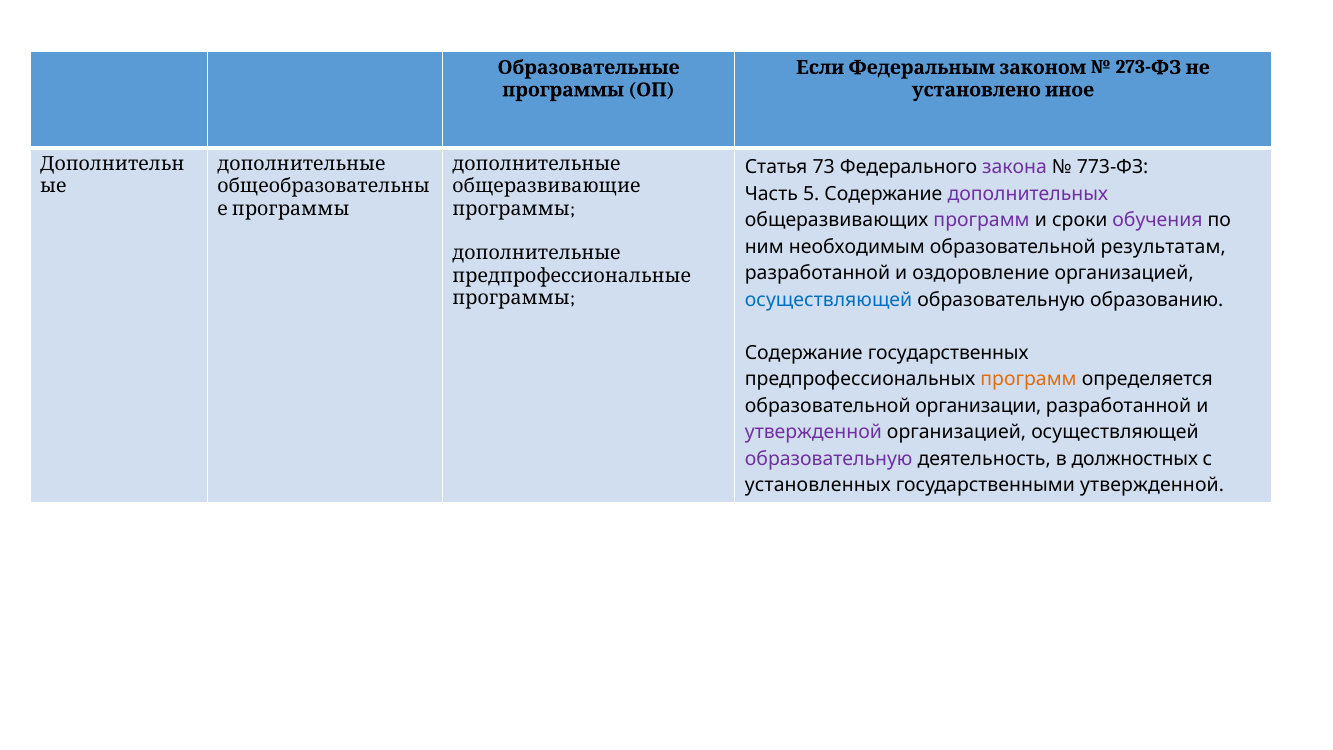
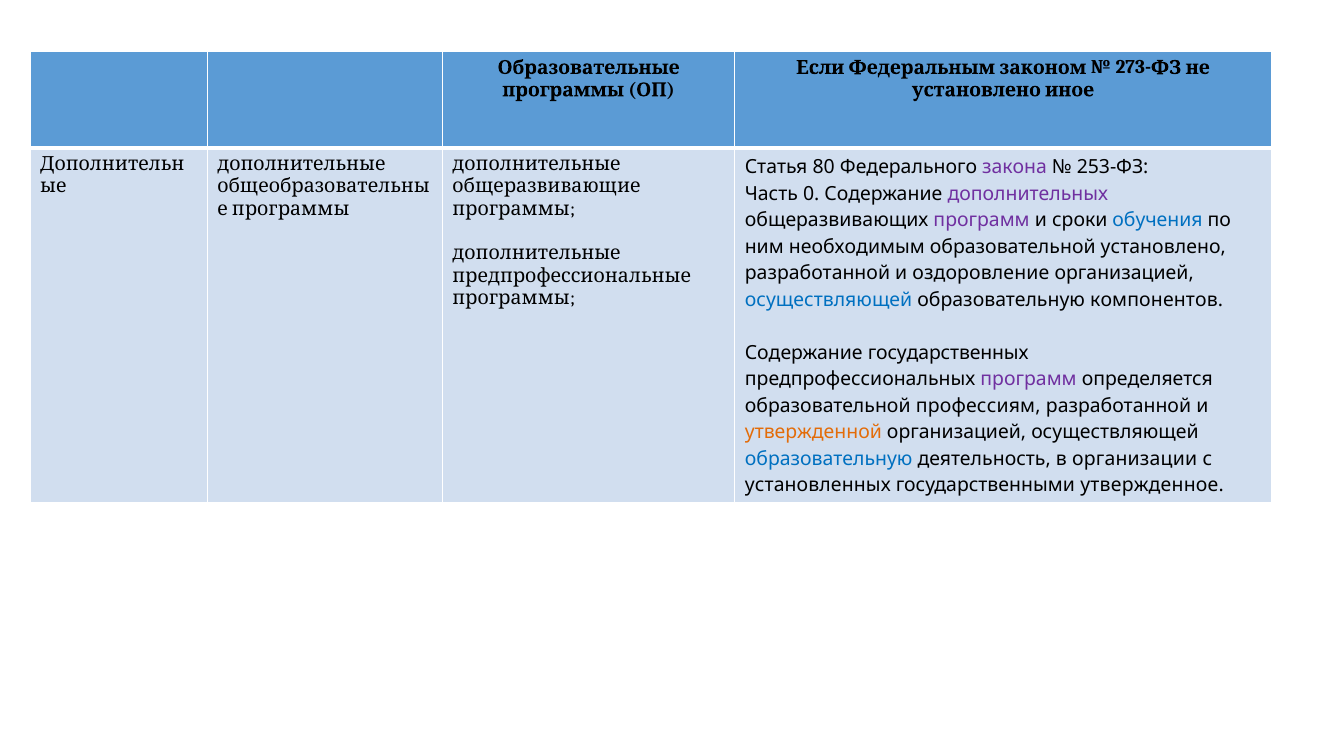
73: 73 -> 80
773-ФЗ: 773-ФЗ -> 253-ФЗ
5: 5 -> 0
обучения colour: purple -> blue
результатам: результатам -> установлено
образованию: образованию -> компонентов
программ at (1029, 379) colour: orange -> purple
организации: организации -> профессиям
утвержденной at (813, 432) colour: purple -> orange
образовательную at (829, 459) colour: purple -> blue
должностных: должностных -> организации
государственными утвержденной: утвержденной -> утвержденное
